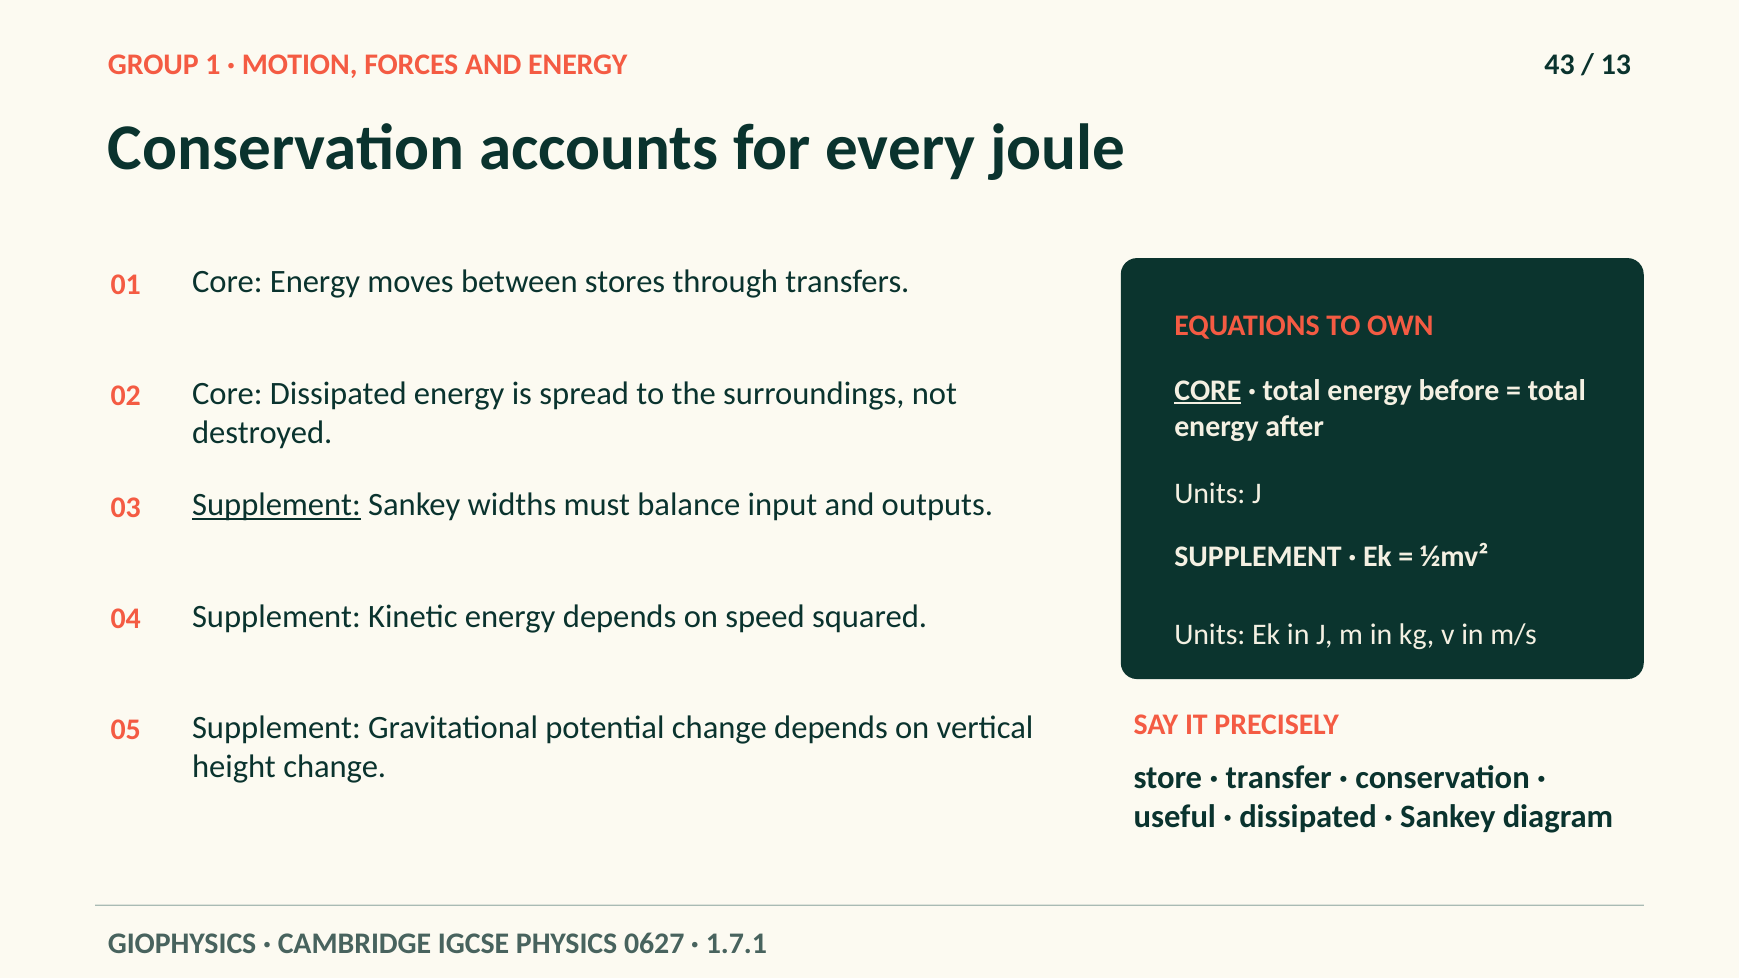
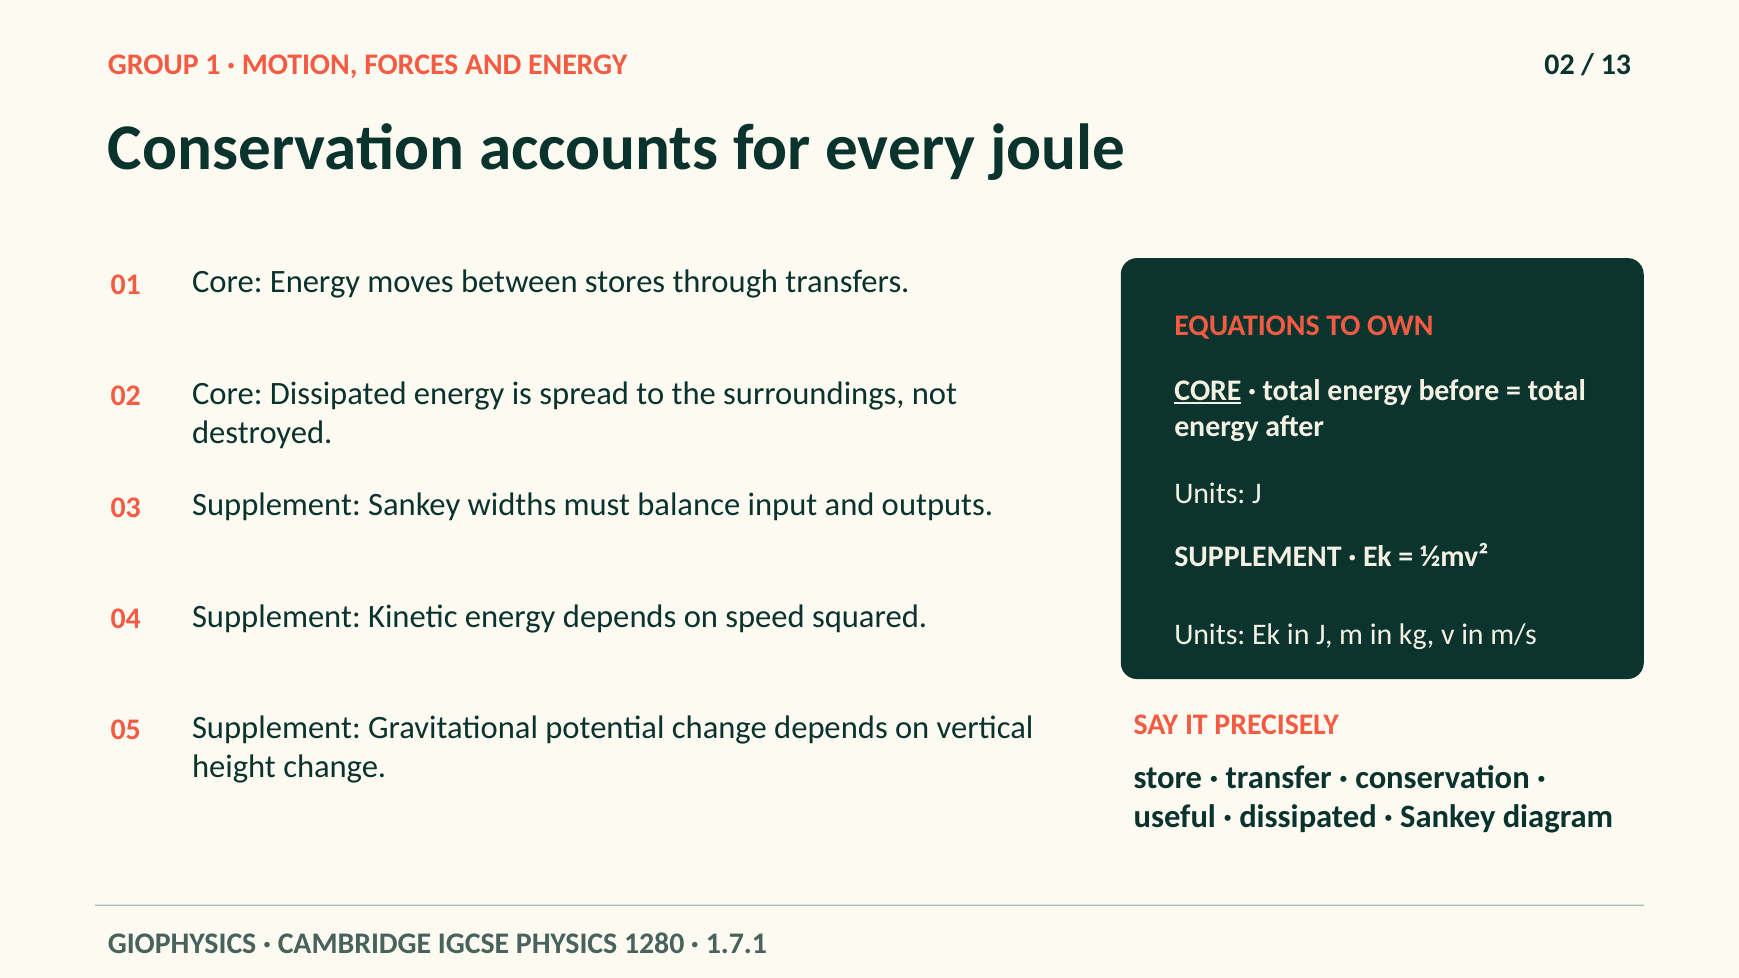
ENERGY 43: 43 -> 02
Supplement at (276, 505) underline: present -> none
0627: 0627 -> 1280
